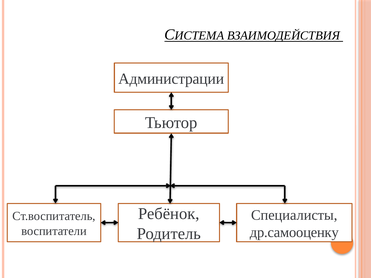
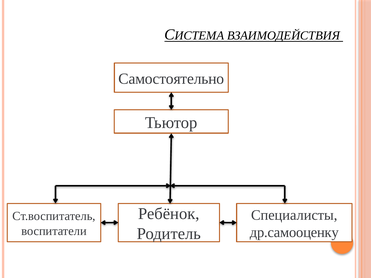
Администрации: Администрации -> Самостоятельно
